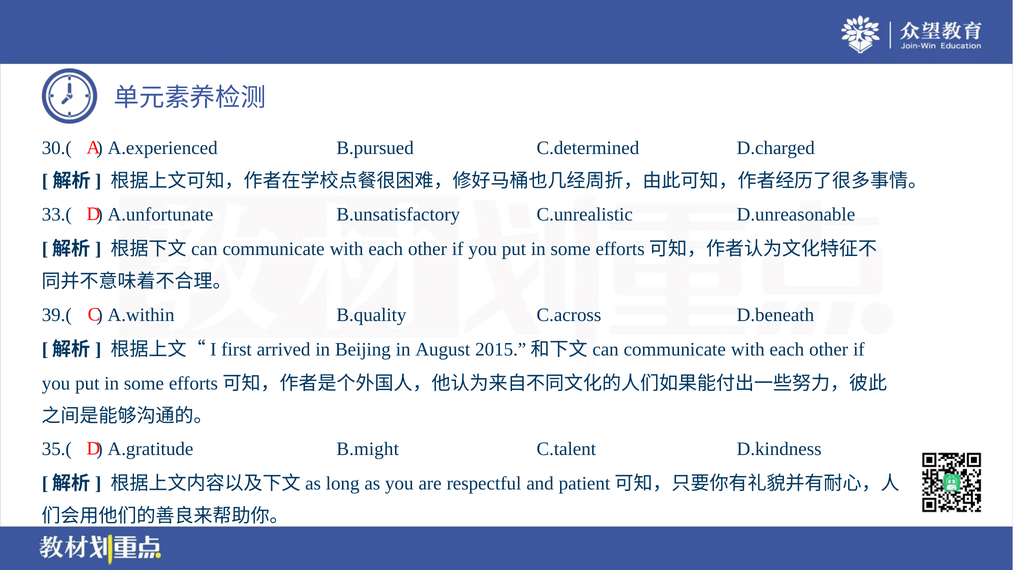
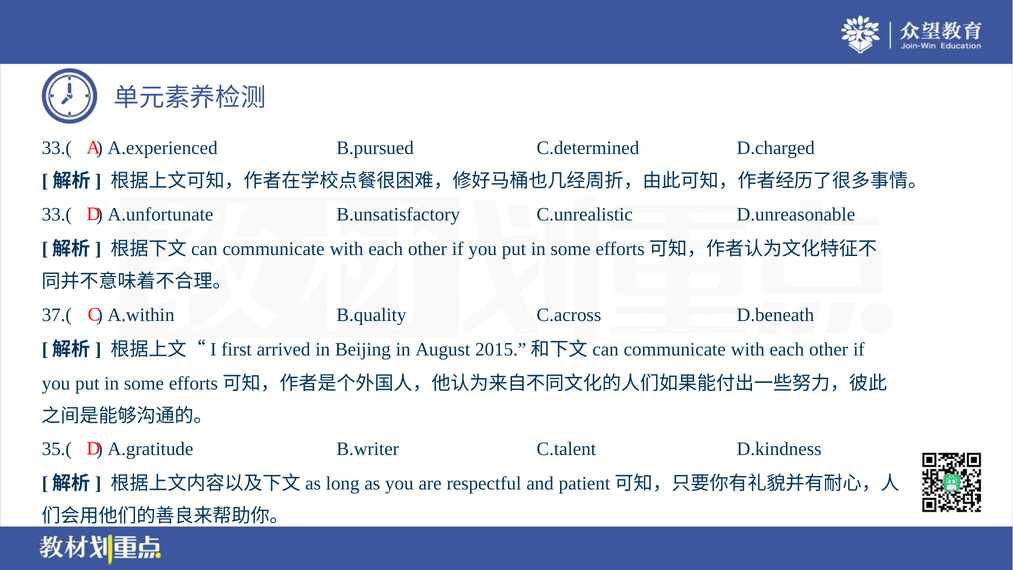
30.( at (57, 148): 30.( -> 33.(
39.(: 39.( -> 37.(
B.might: B.might -> B.writer
